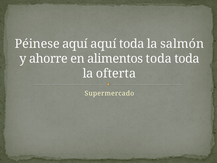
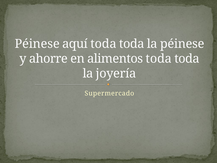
aquí aquí: aquí -> toda
la salmón: salmón -> péinese
ofterta: ofterta -> joyería
